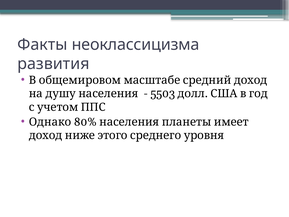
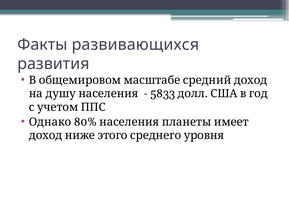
неоклассицизма: неоклассицизма -> развивающихся
5503: 5503 -> 5833
